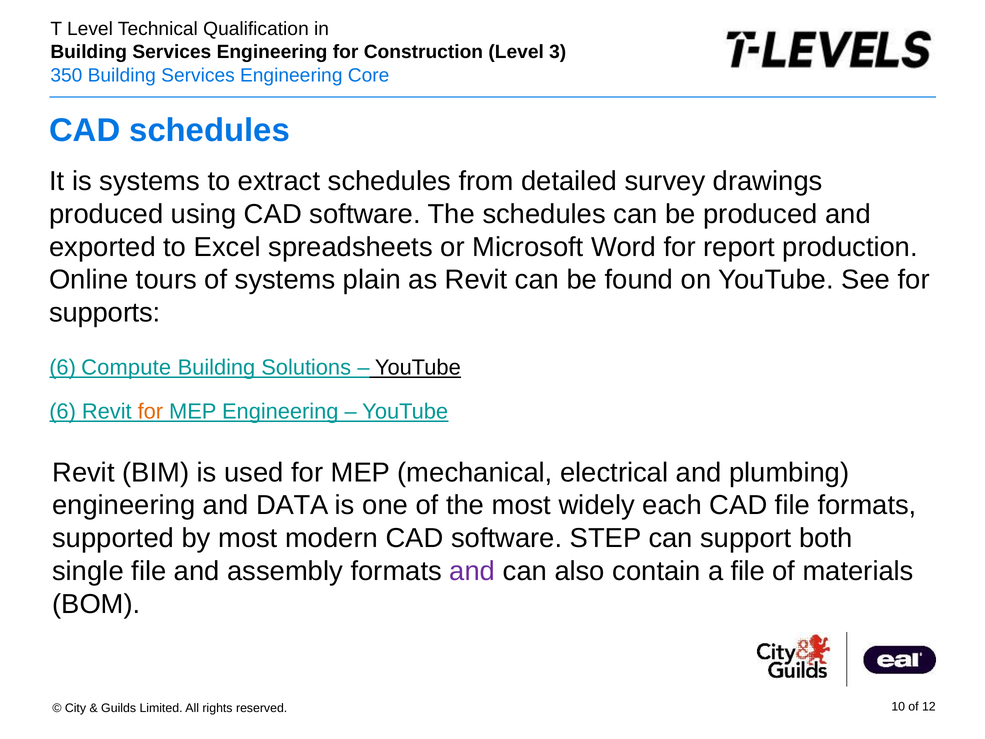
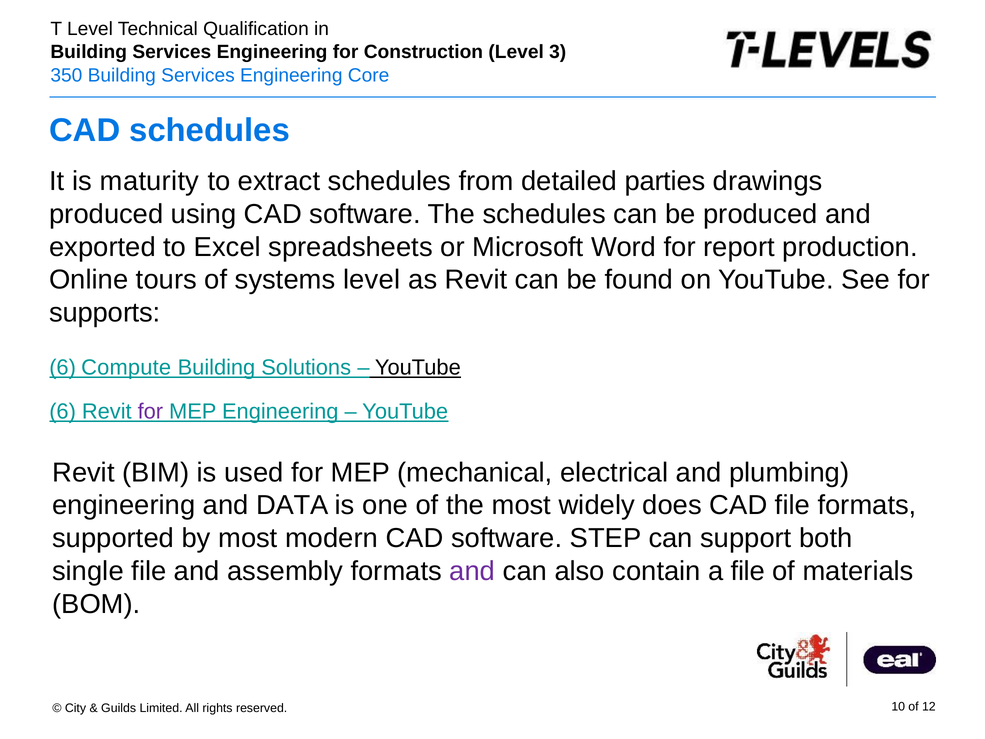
is systems: systems -> maturity
survey: survey -> parties
systems plain: plain -> level
for at (150, 411) colour: orange -> purple
each: each -> does
